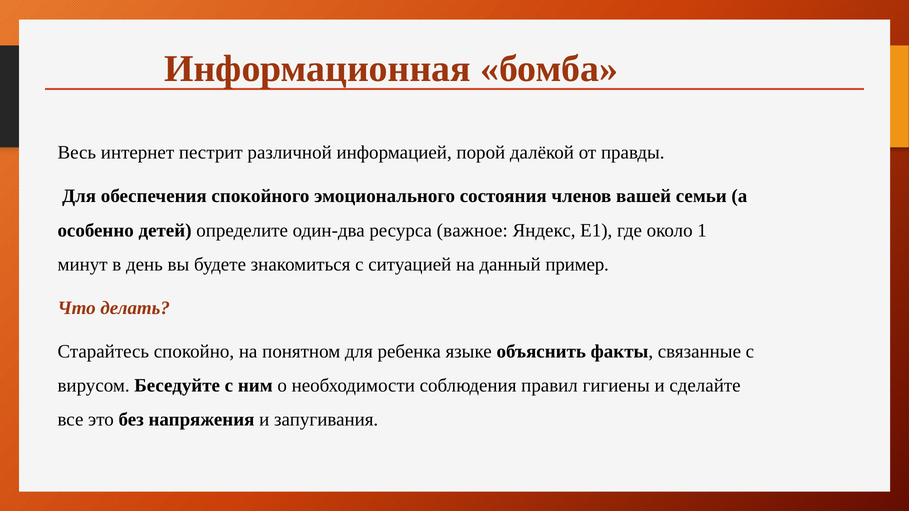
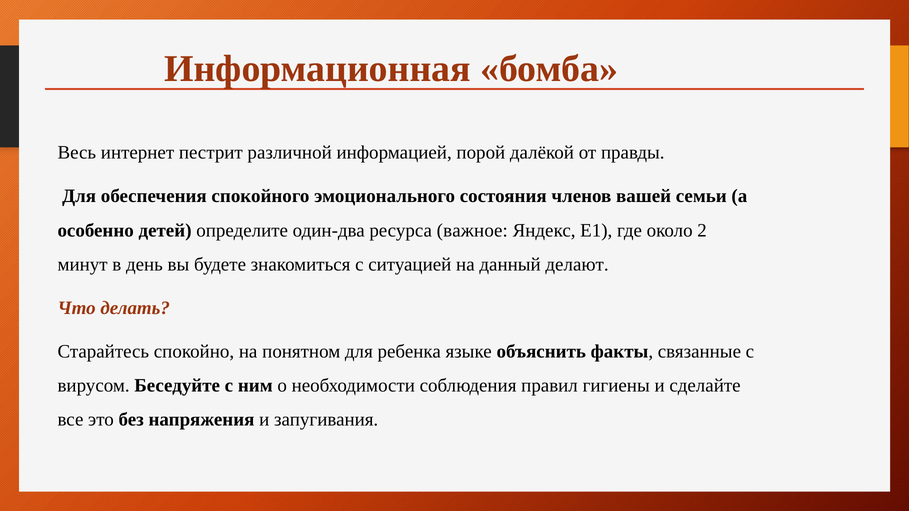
1: 1 -> 2
пример: пример -> делают
